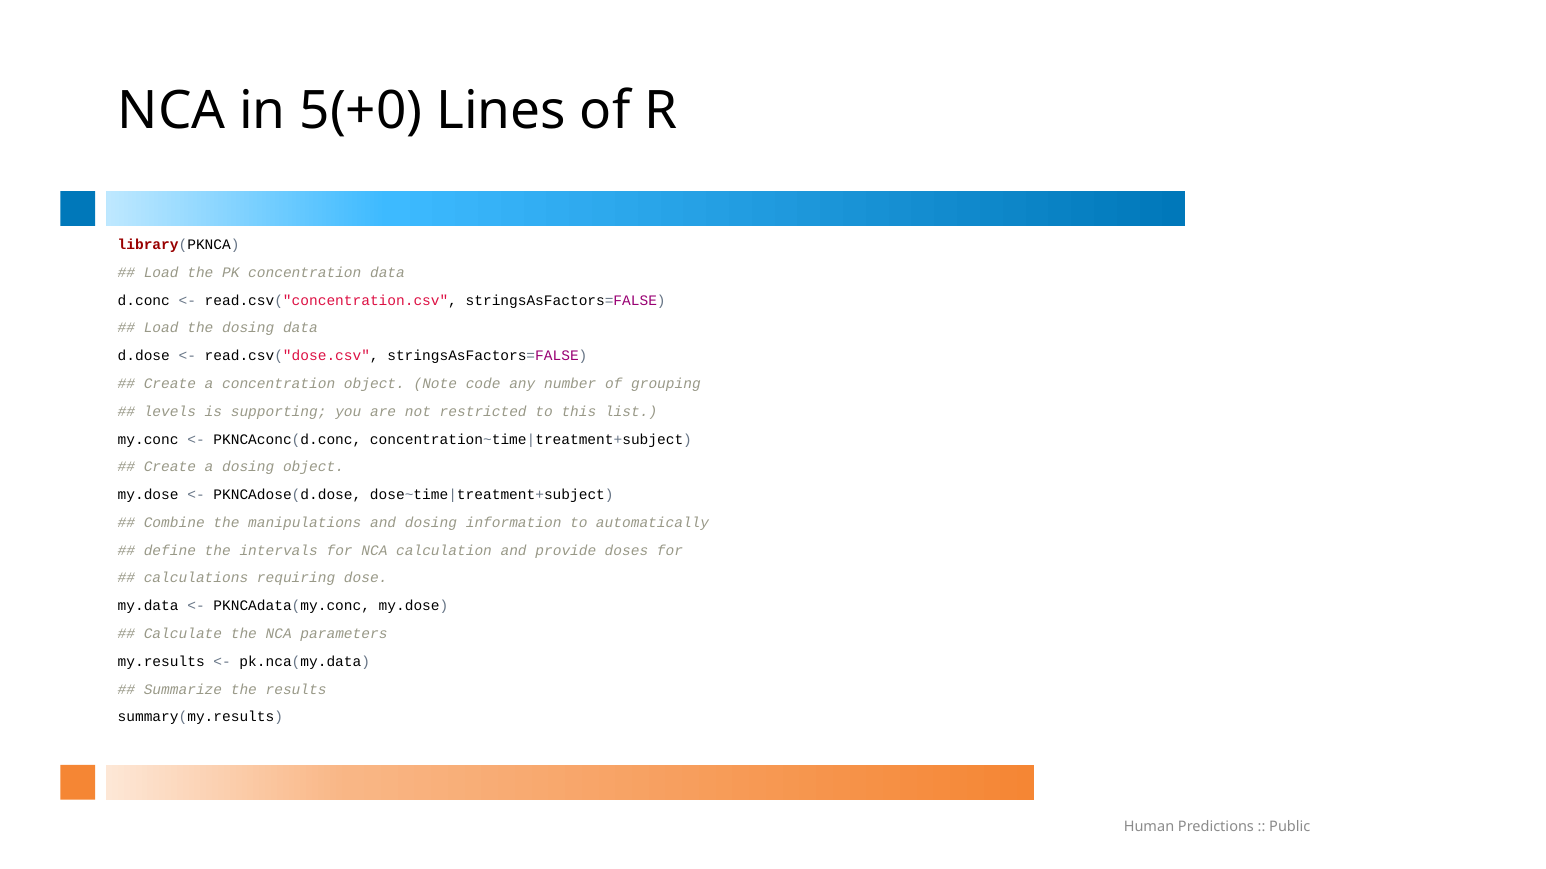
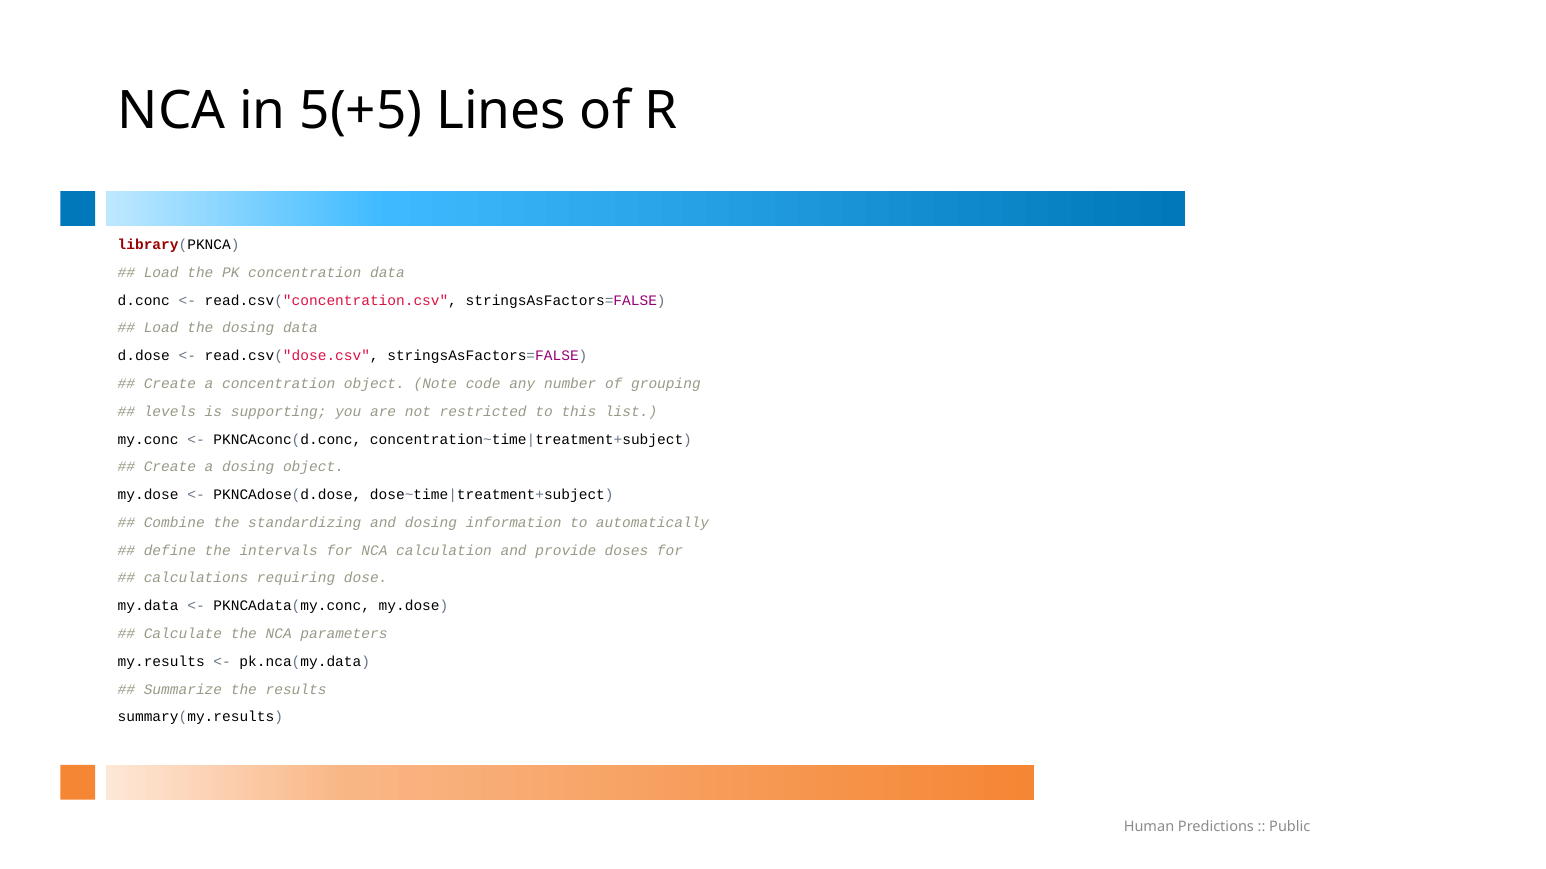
5(+0: 5(+0 -> 5(+5
manipulations: manipulations -> standardizing
